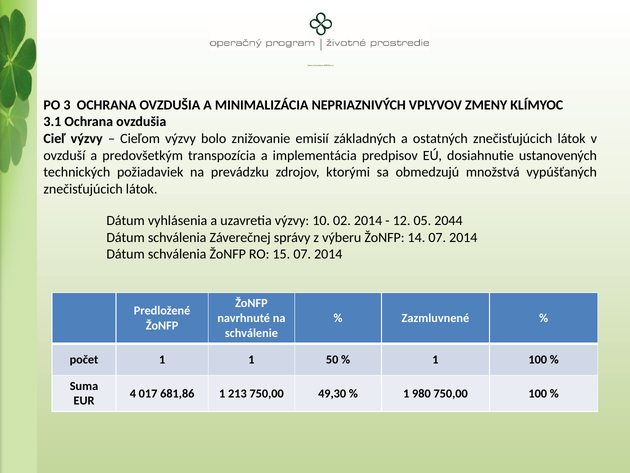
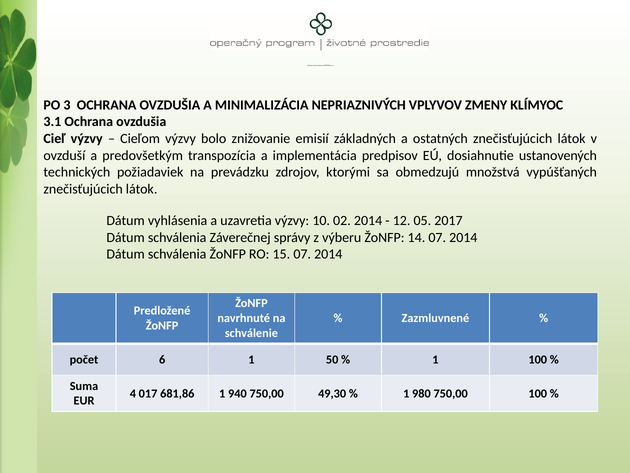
2044: 2044 -> 2017
počet 1: 1 -> 6
213: 213 -> 940
